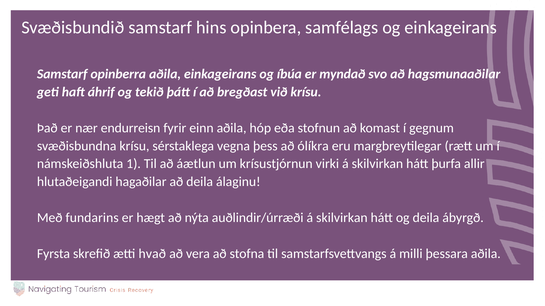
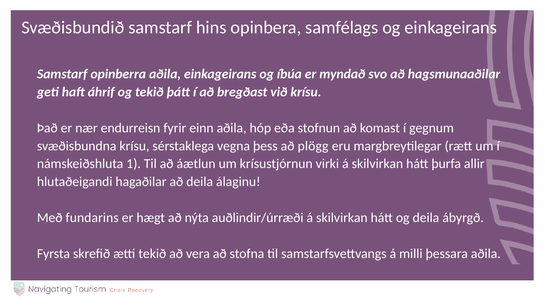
ólíkra: ólíkra -> plögg
ætti hvað: hvað -> tekið
